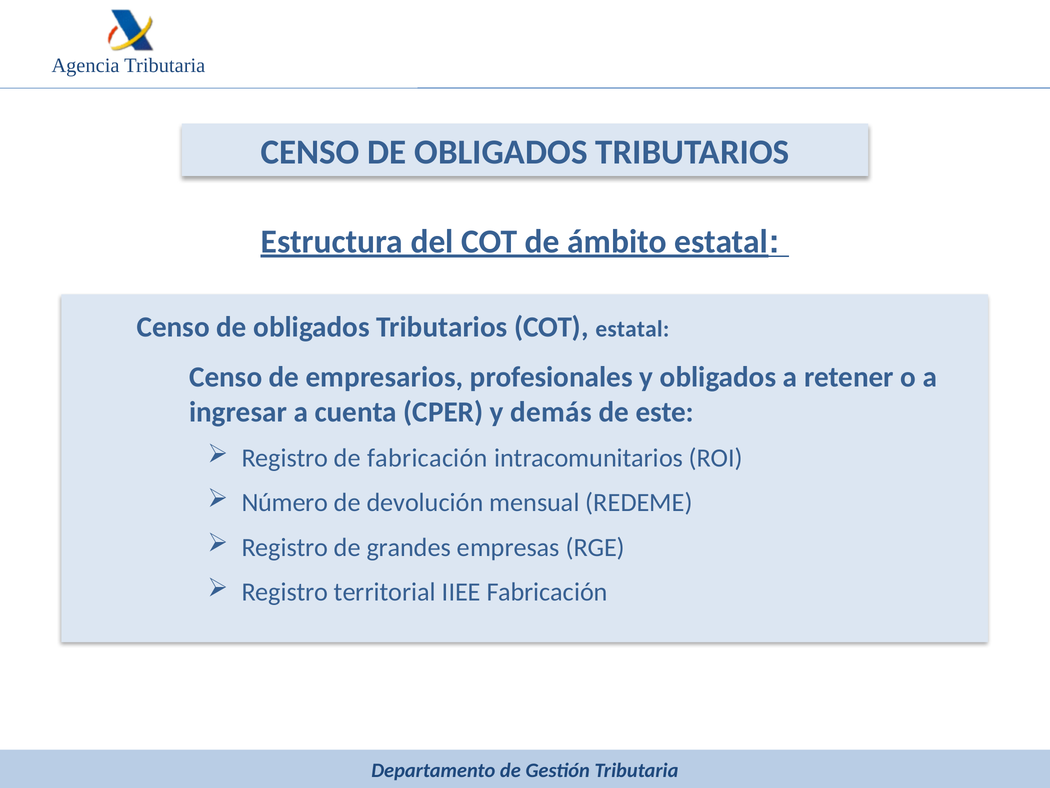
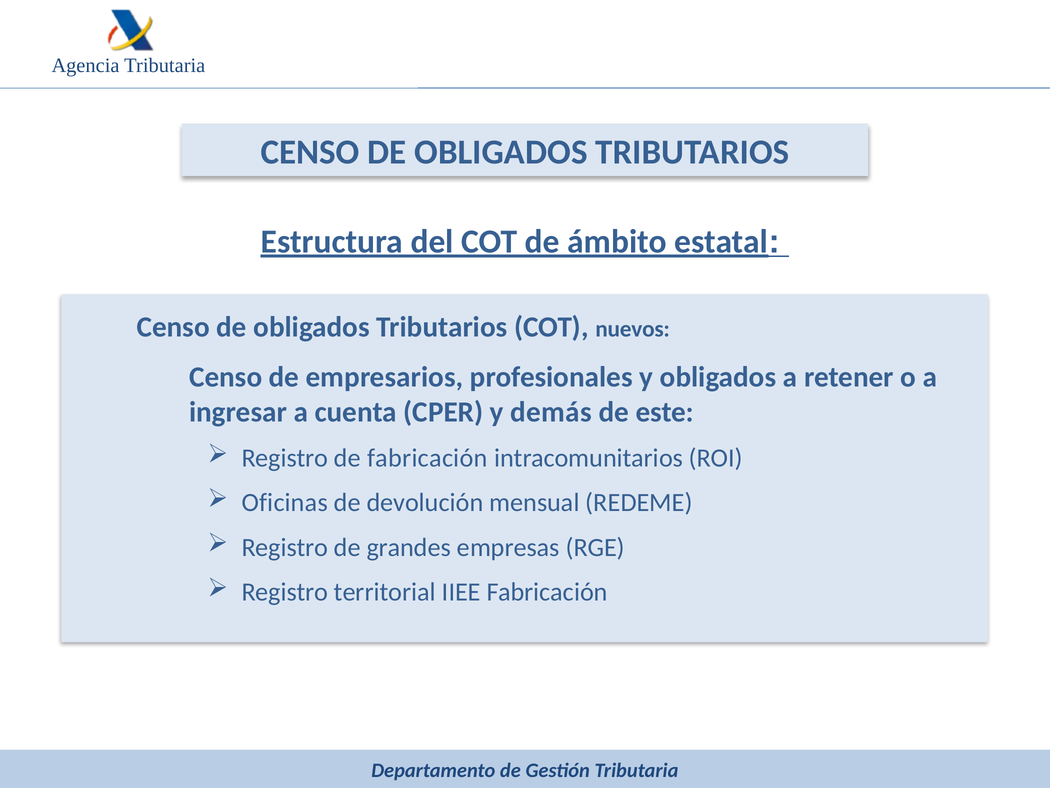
COT estatal: estatal -> nuevos
Número: Número -> Oficinas
